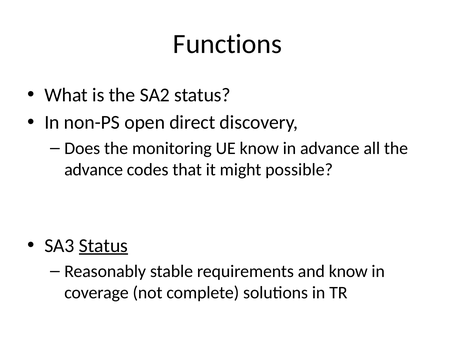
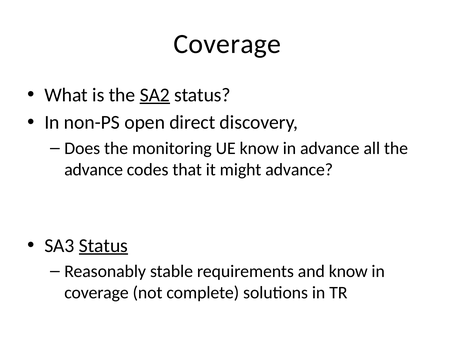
Functions at (227, 44): Functions -> Coverage
SA2 underline: none -> present
might possible: possible -> advance
